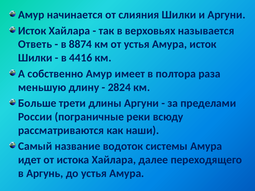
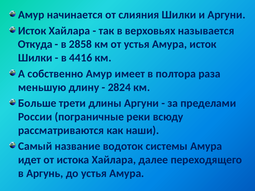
Ответь: Ответь -> Откуда
8874: 8874 -> 2858
